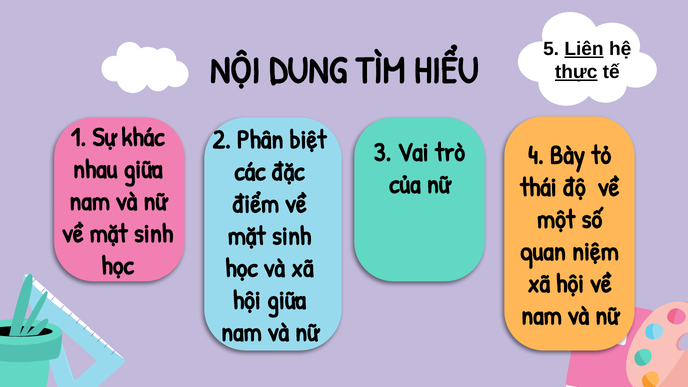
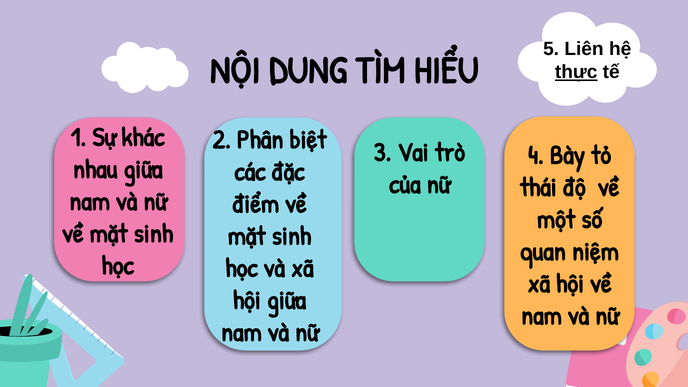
Liên underline: present -> none
